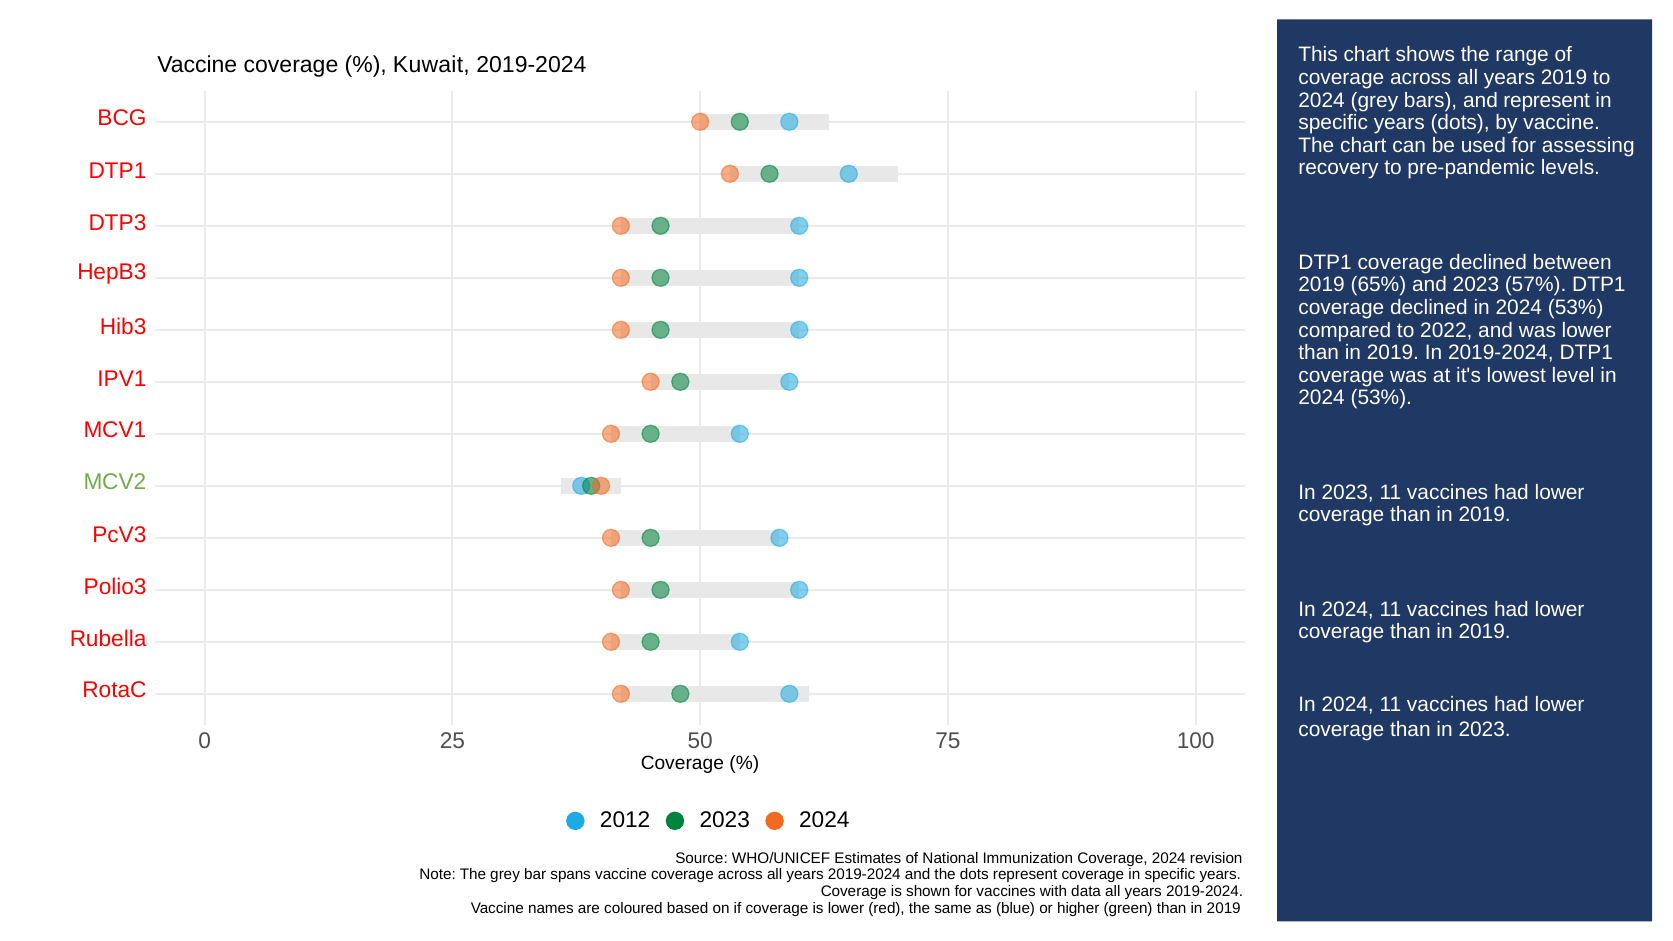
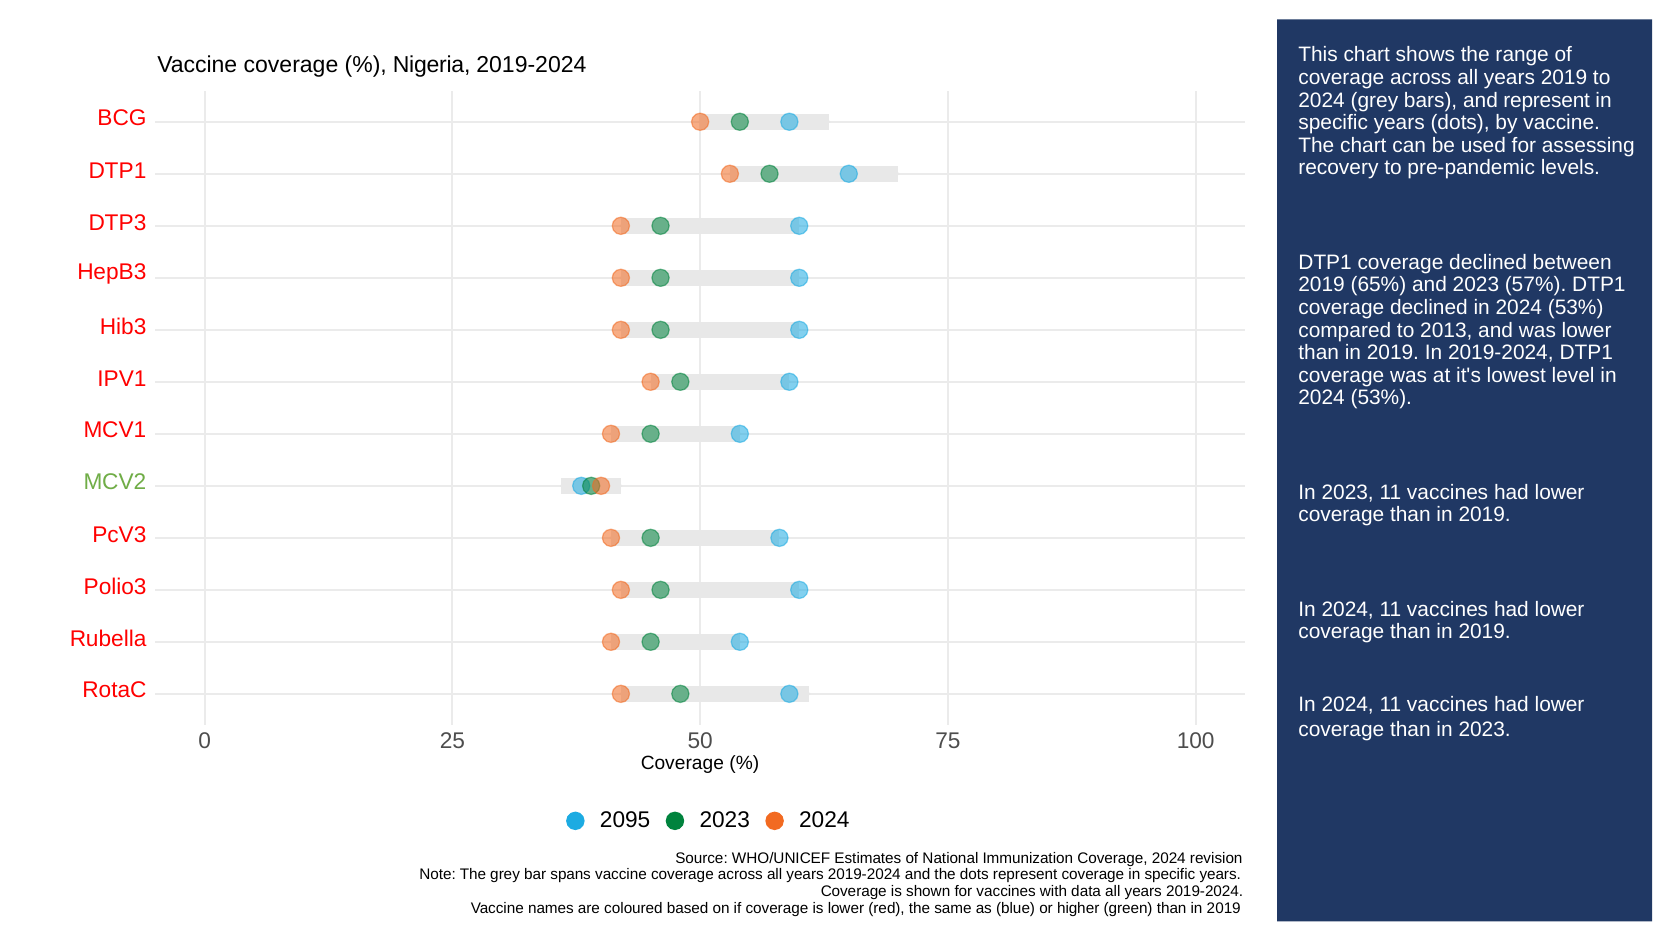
Kuwait: Kuwait -> Nigeria
2022: 2022 -> 2013
2012: 2012 -> 2095
